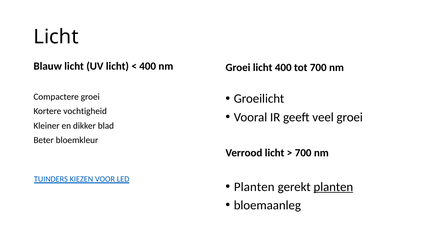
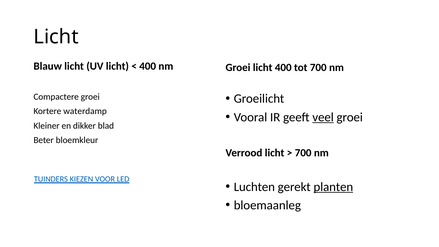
vochtigheid: vochtigheid -> waterdamp
veel underline: none -> present
Planten at (254, 187): Planten -> Luchten
